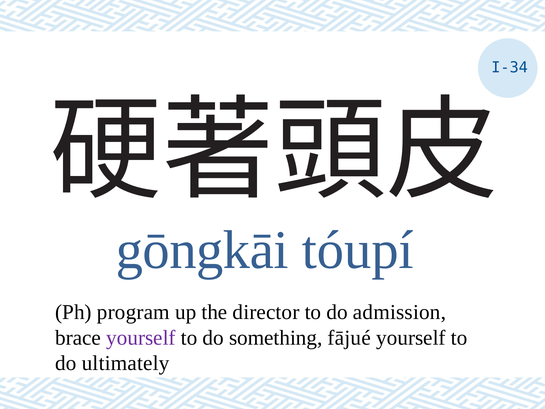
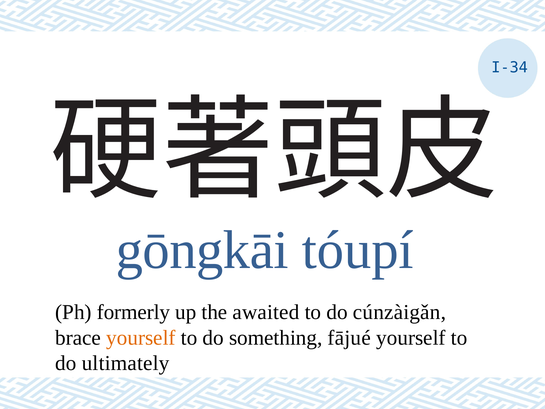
program: program -> formerly
director: director -> awaited
admission: admission -> cúnzàigǎn
yourself at (141, 338) colour: purple -> orange
